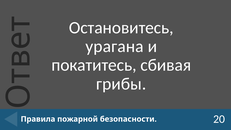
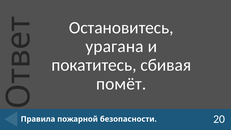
грибы: грибы -> помёт
